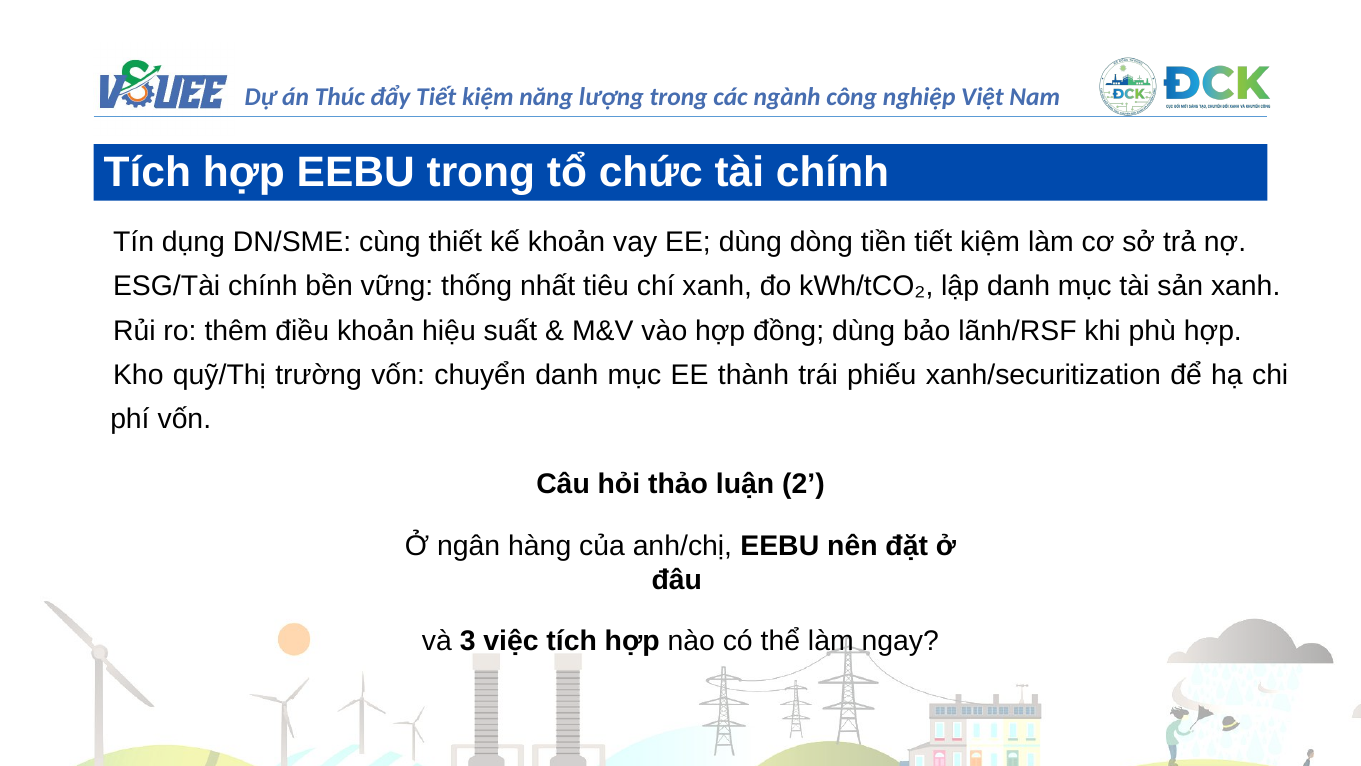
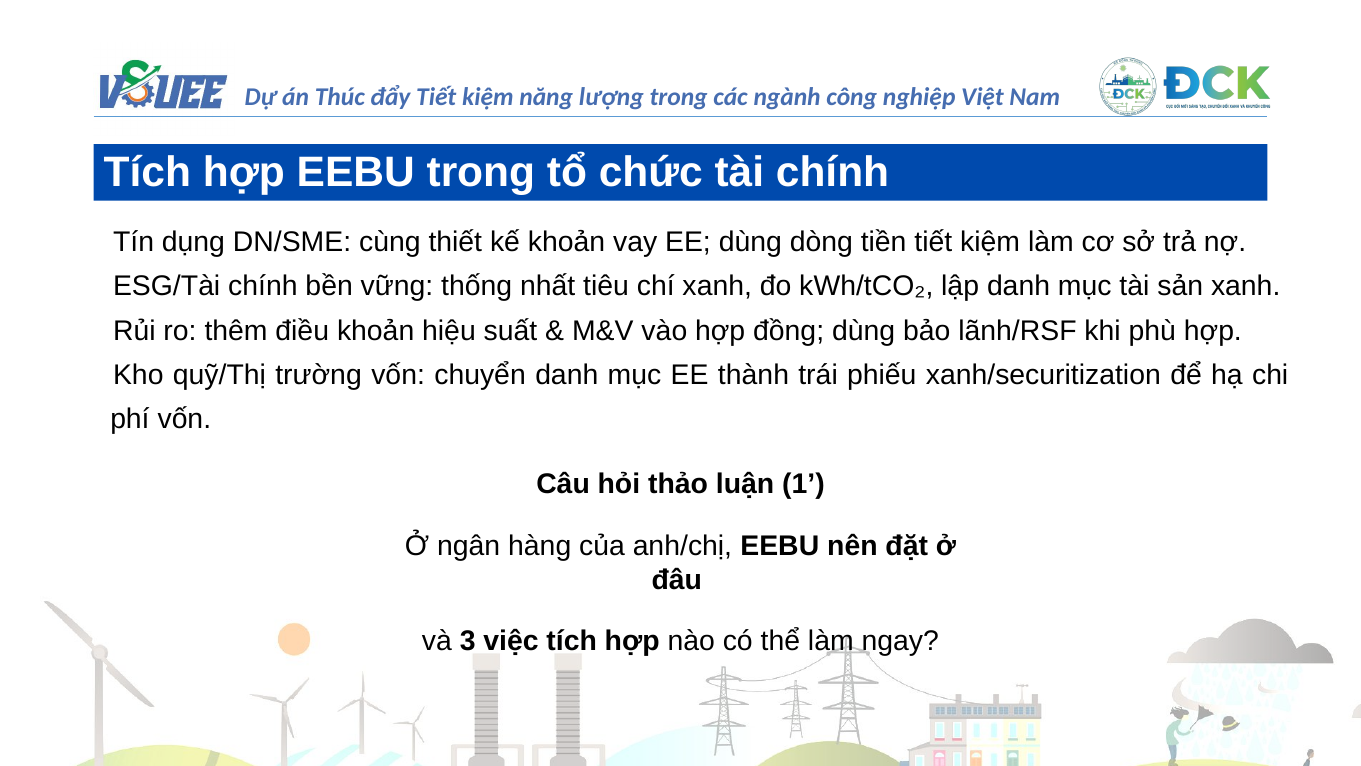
2: 2 -> 1
